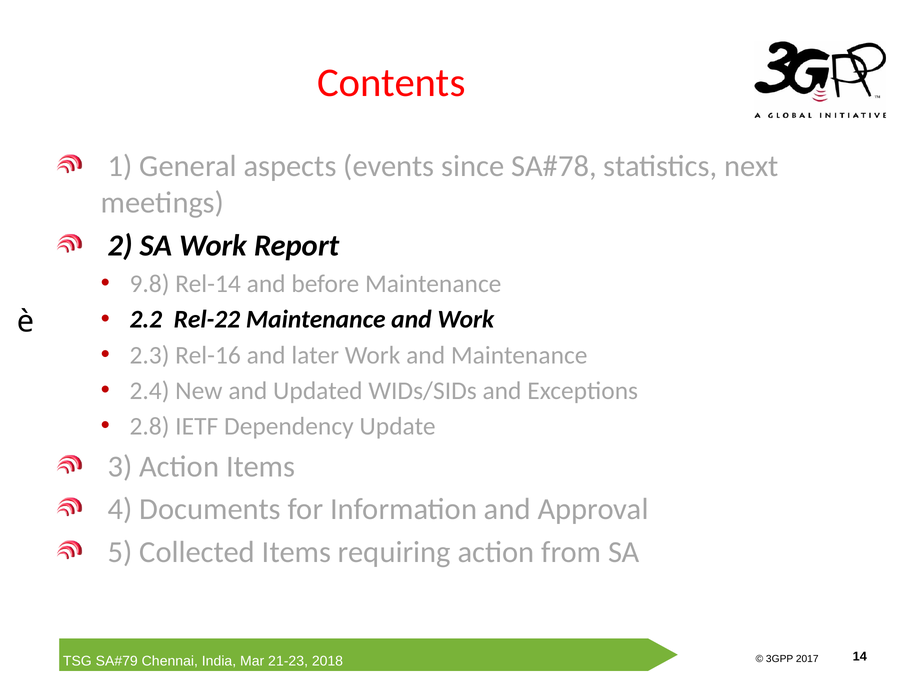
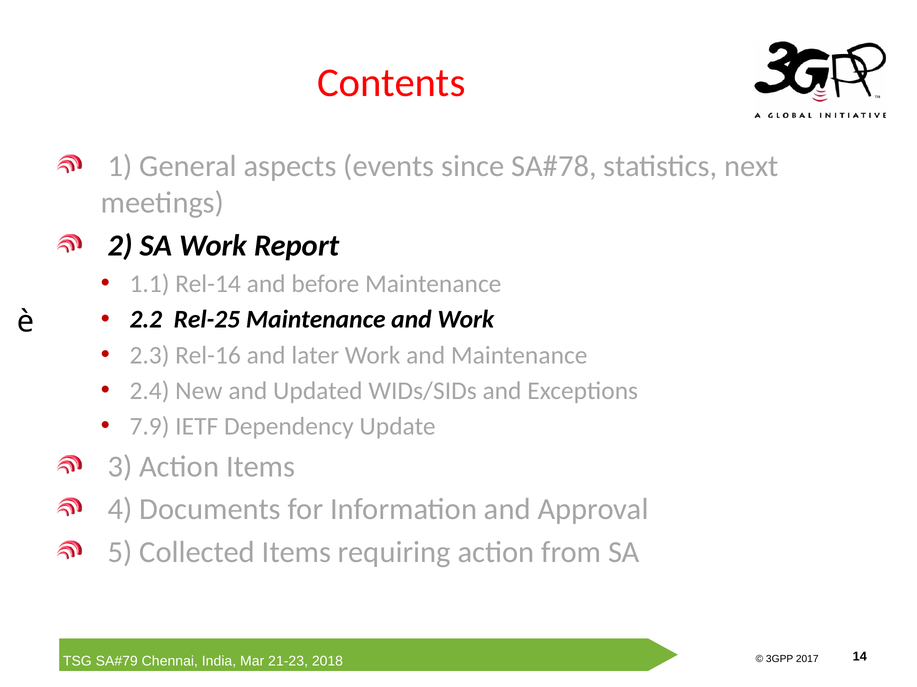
9.8: 9.8 -> 1.1
Rel-22: Rel-22 -> Rel-25
2.8: 2.8 -> 7.9
